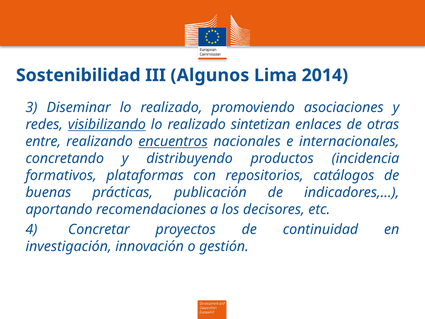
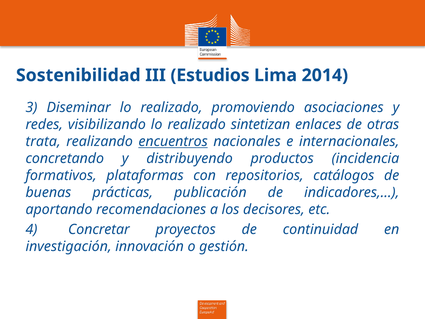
Algunos: Algunos -> Estudios
visibilizando underline: present -> none
entre: entre -> trata
